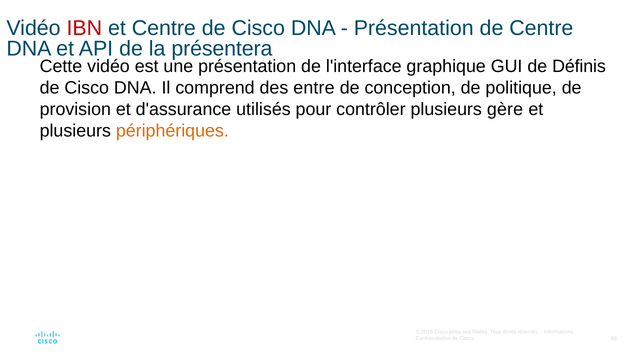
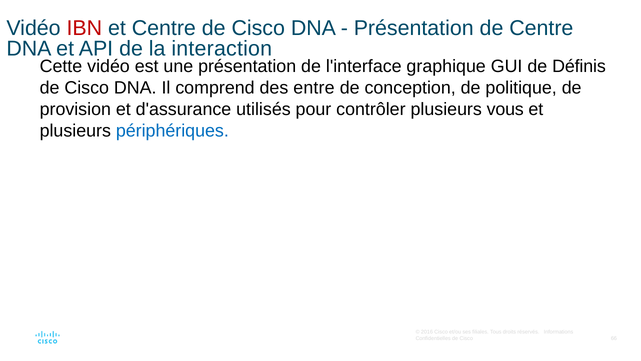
présentera: présentera -> interaction
gère: gère -> vous
périphériques colour: orange -> blue
